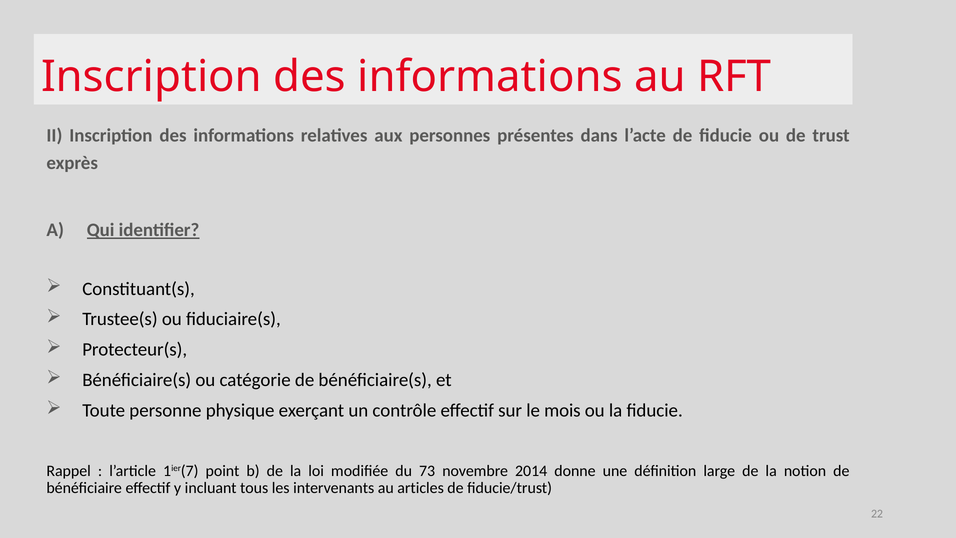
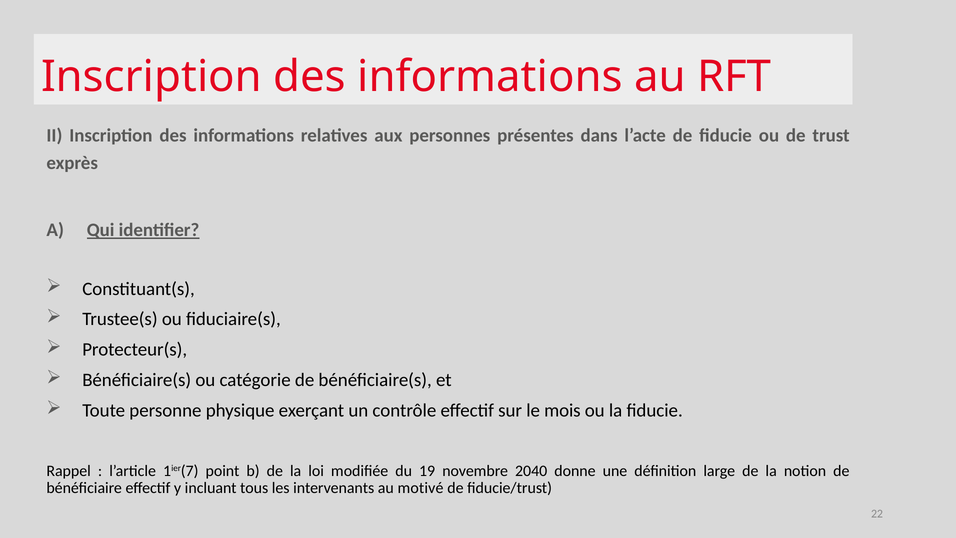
73: 73 -> 19
2014: 2014 -> 2040
articles: articles -> motivé
